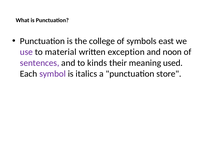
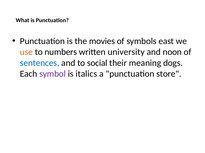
college: college -> movies
use colour: purple -> orange
material: material -> numbers
exception: exception -> university
sentences colour: purple -> blue
kinds: kinds -> social
used: used -> dogs
